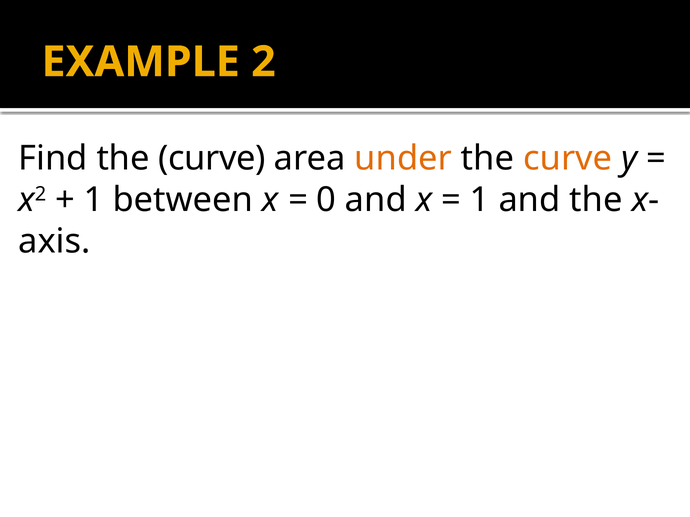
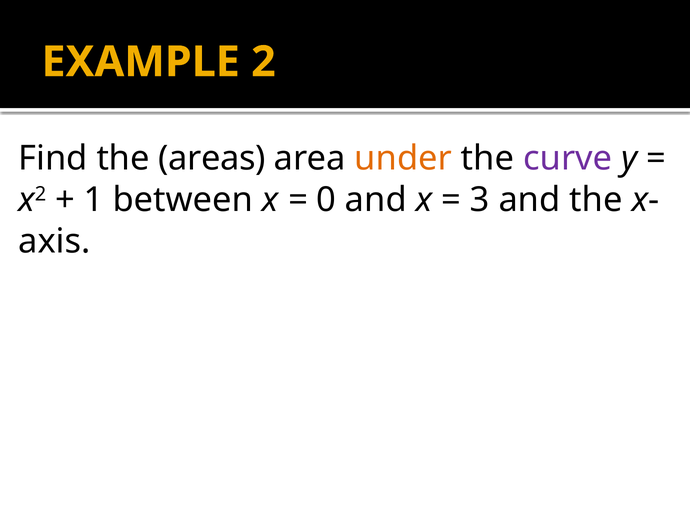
Find the curve: curve -> areas
curve at (568, 159) colour: orange -> purple
1 at (480, 200): 1 -> 3
